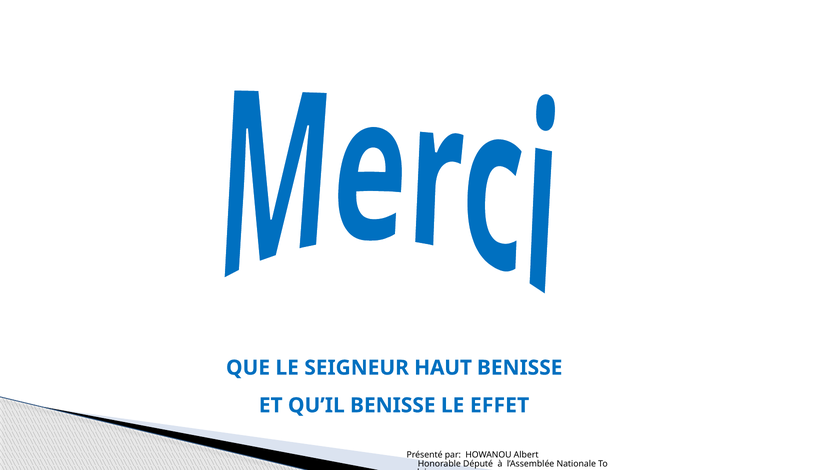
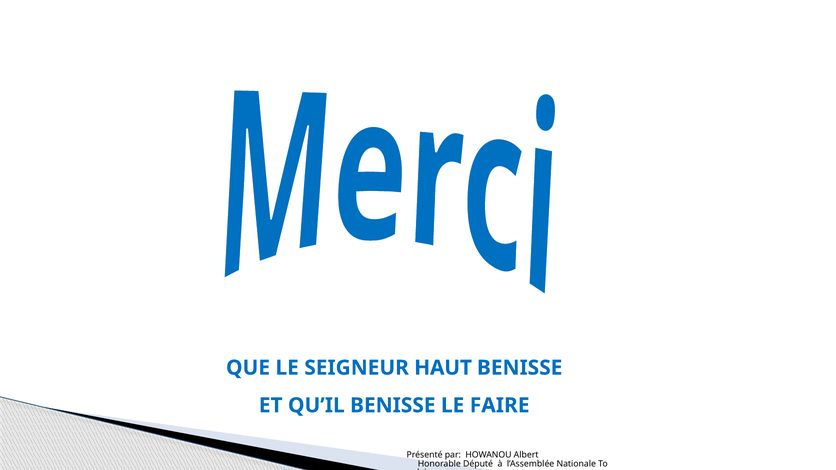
EFFET: EFFET -> FAIRE
